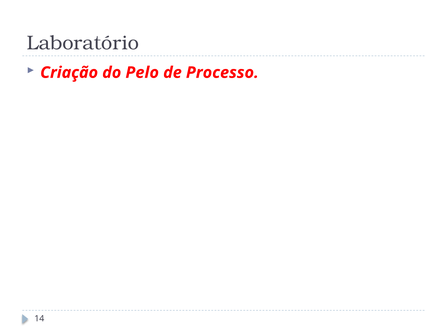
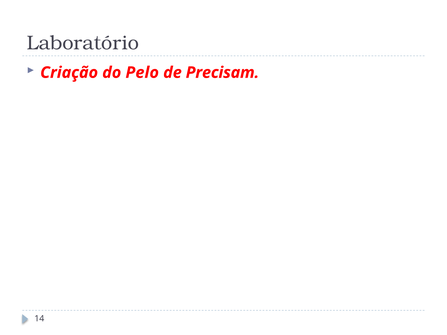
Processo: Processo -> Precisam
